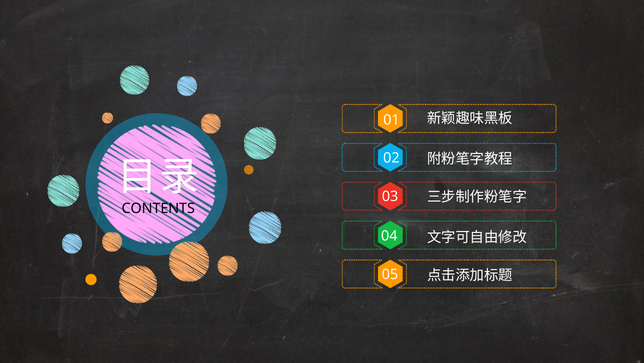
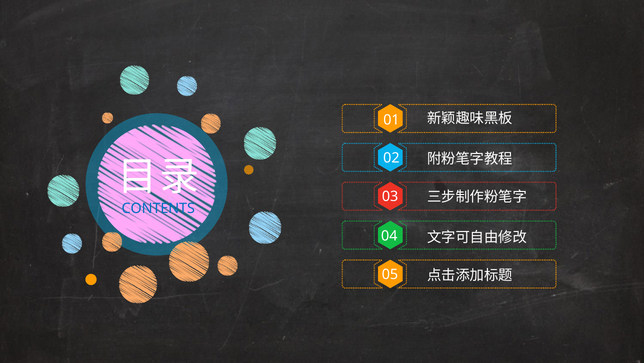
CONTENTS colour: black -> blue
